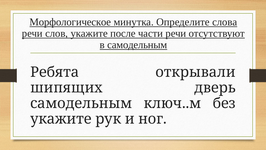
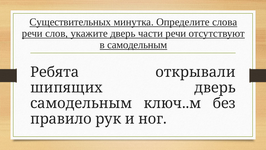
Морфологическое: Морфологическое -> Существительных
укажите после: после -> дверь
укажите at (61, 119): укажите -> правило
